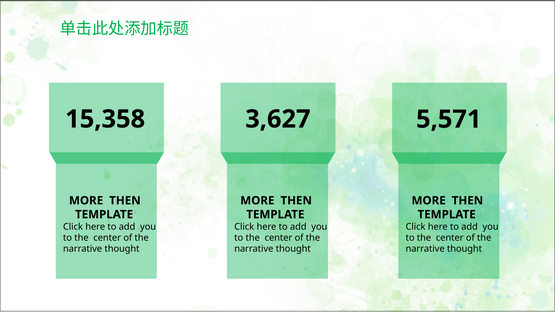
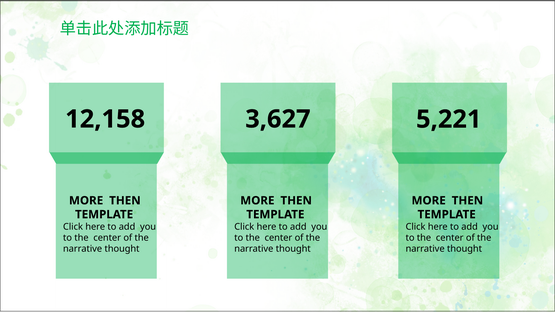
15,358: 15,358 -> 12,158
5,571: 5,571 -> 5,221
